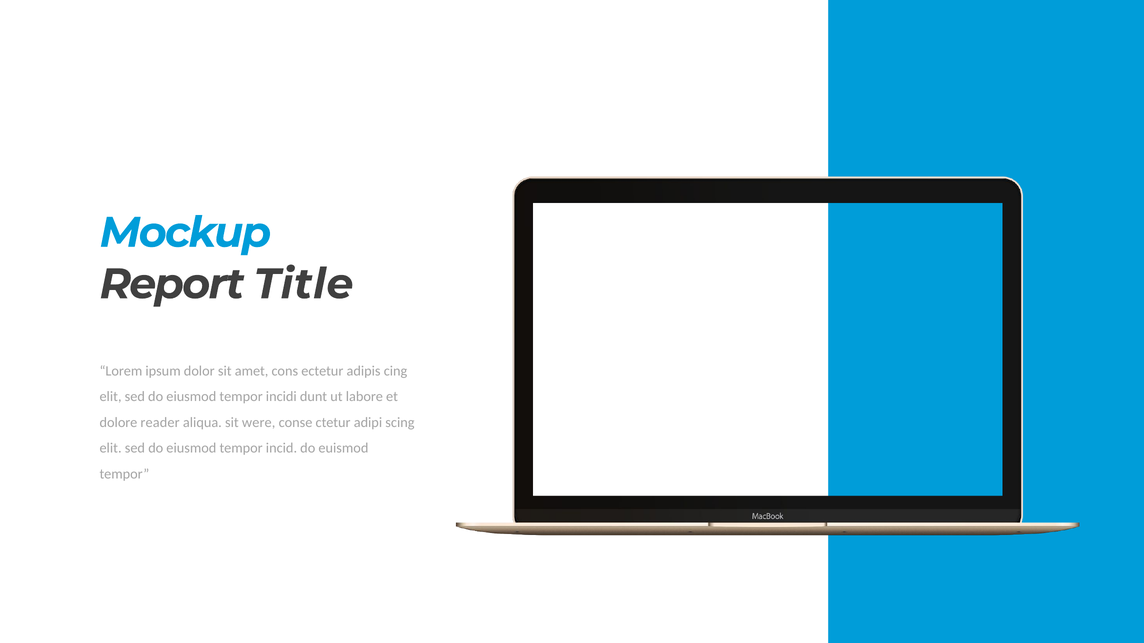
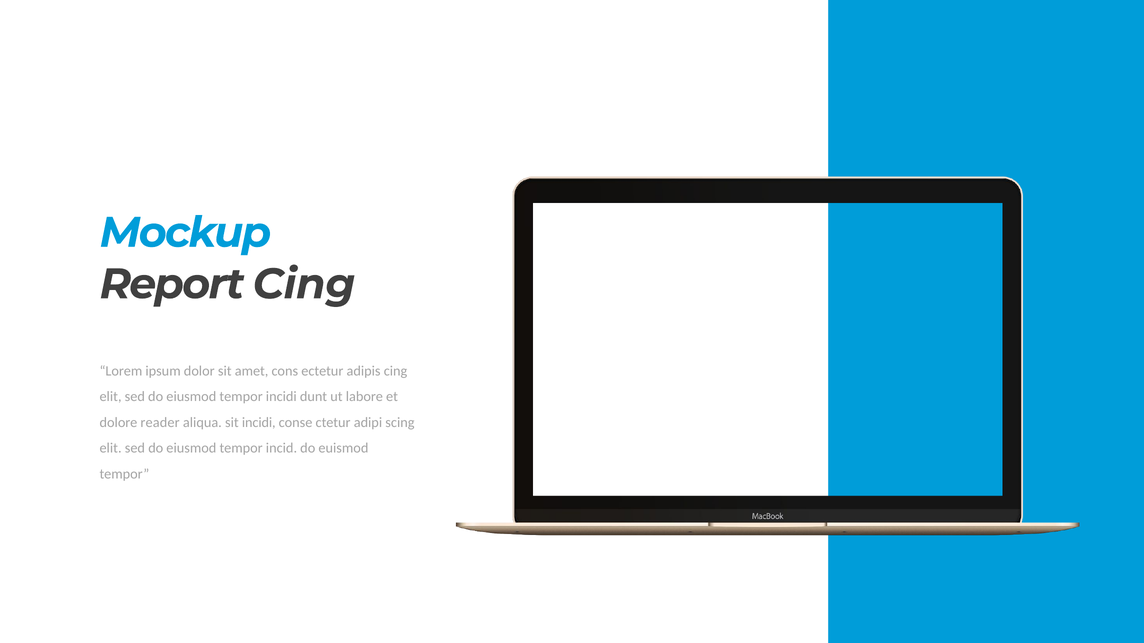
Report Title: Title -> Cing
sit were: were -> incidi
